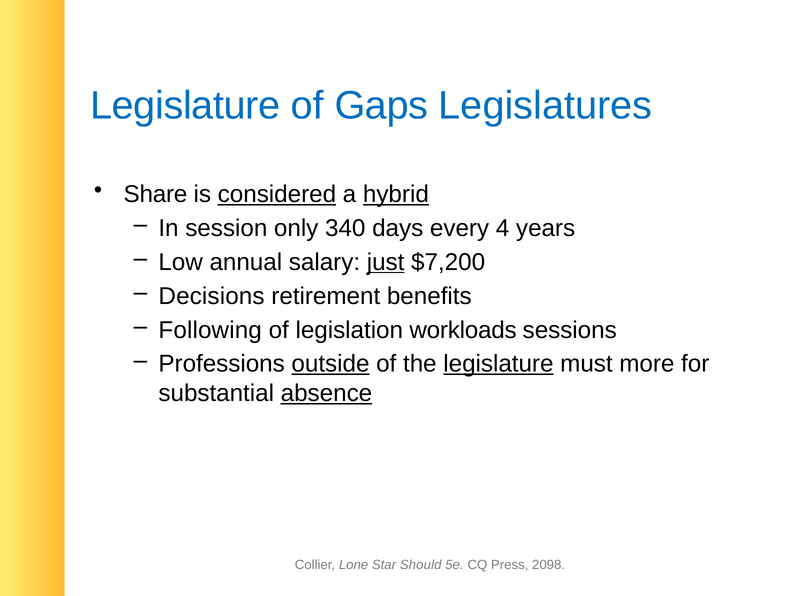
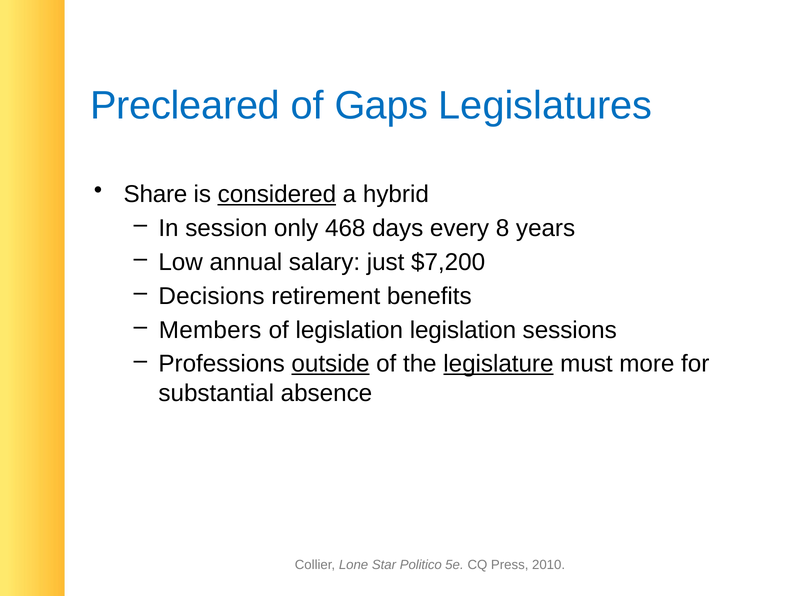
Legislature at (185, 105): Legislature -> Precleared
hybrid underline: present -> none
340: 340 -> 468
4: 4 -> 8
just underline: present -> none
Following: Following -> Members
legislation workloads: workloads -> legislation
absence underline: present -> none
Should: Should -> Politico
2098: 2098 -> 2010
